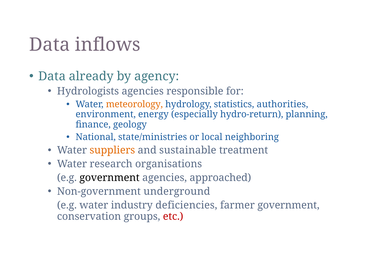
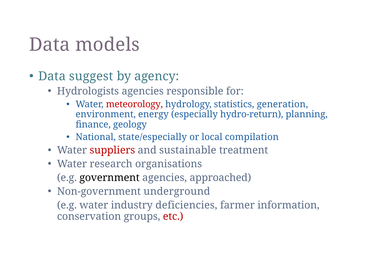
inflows: inflows -> models
already: already -> suggest
meteorology colour: orange -> red
authorities: authorities -> generation
state/ministries: state/ministries -> state/especially
neighboring: neighboring -> compilation
suppliers colour: orange -> red
farmer government: government -> information
